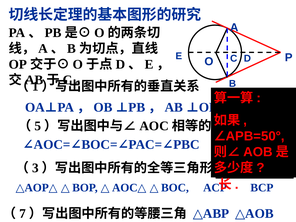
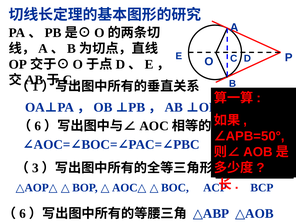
5 at (38, 126): 5 -> 6
7 at (23, 213): 7 -> 6
